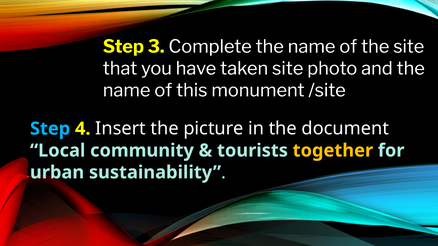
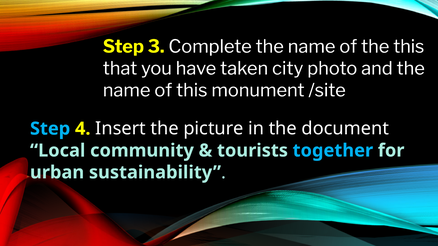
the site: site -> this
taken site: site -> city
together colour: yellow -> light blue
